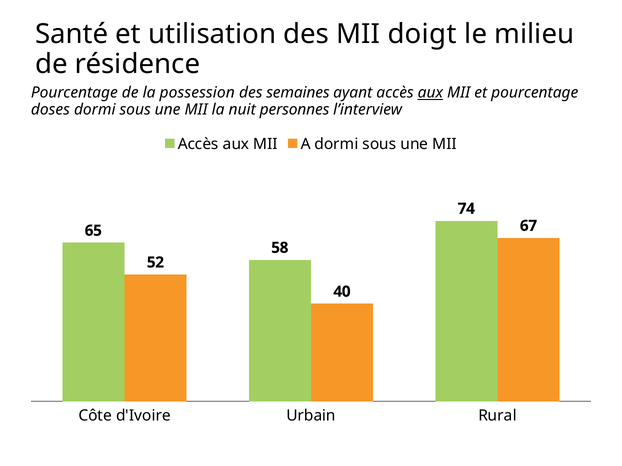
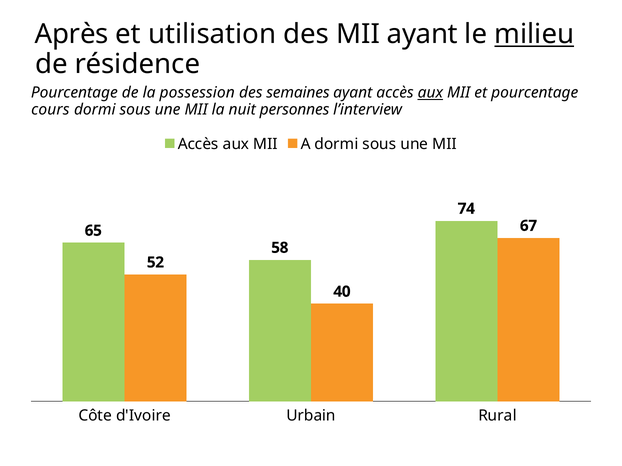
Santé: Santé -> Après
MII doigt: doigt -> ayant
milieu underline: none -> present
doses: doses -> cours
